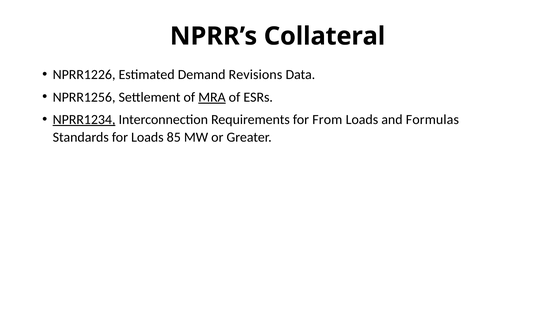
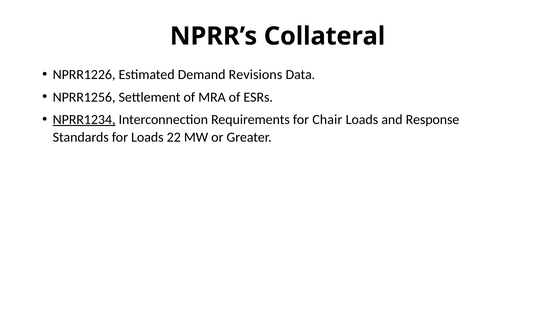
MRA underline: present -> none
From: From -> Chair
Formulas: Formulas -> Response
85: 85 -> 22
